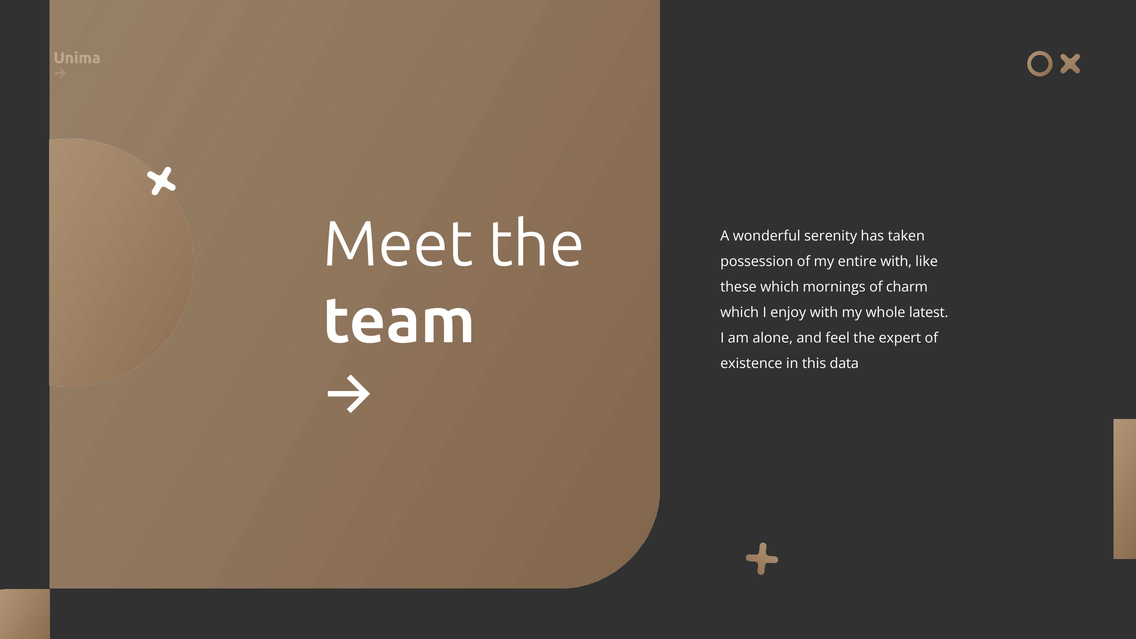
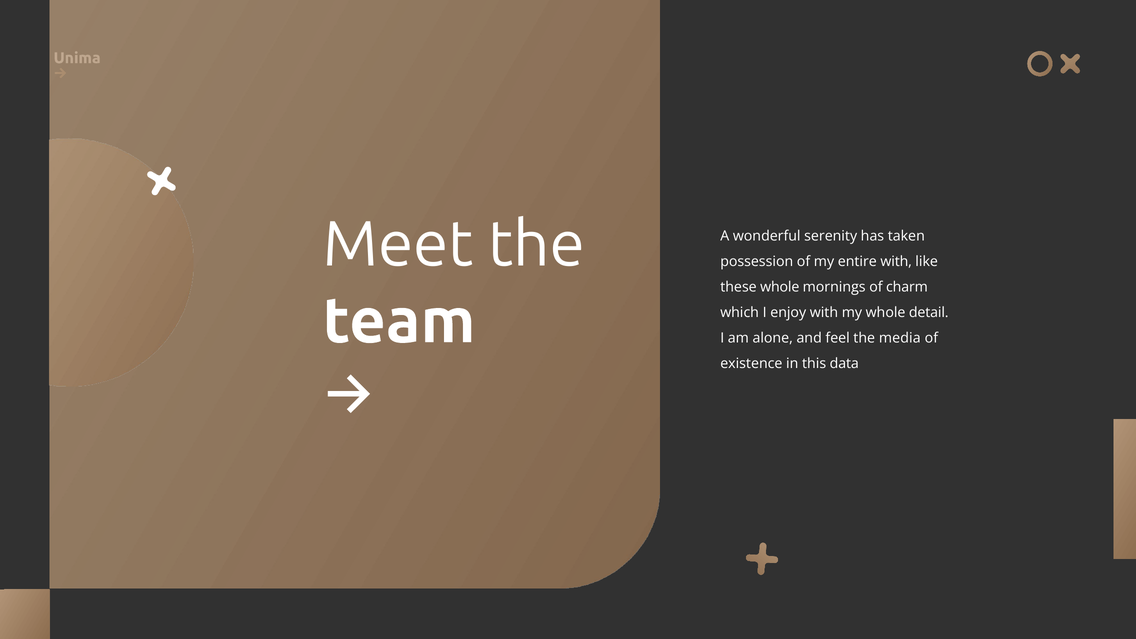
these which: which -> whole
latest: latest -> detail
expert: expert -> media
